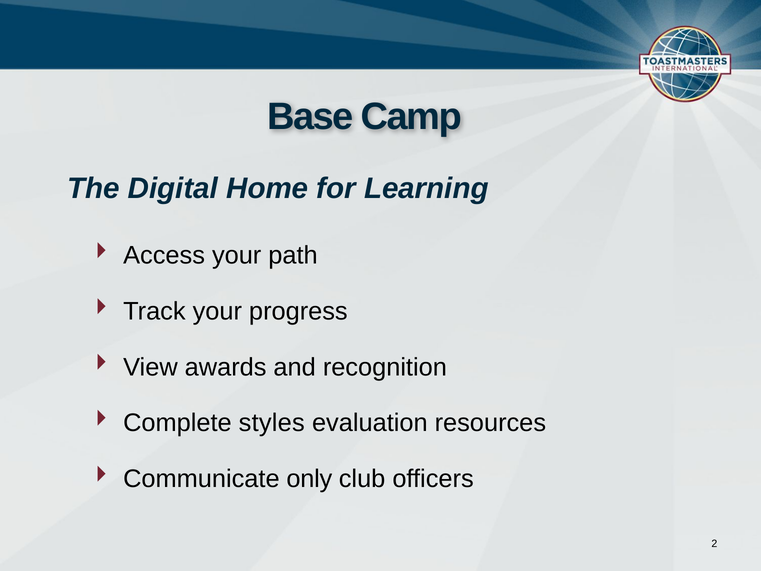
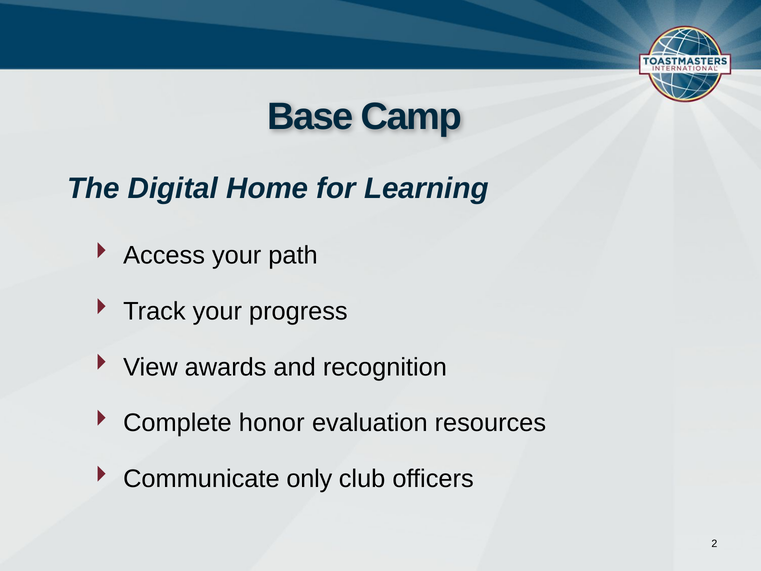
styles: styles -> honor
